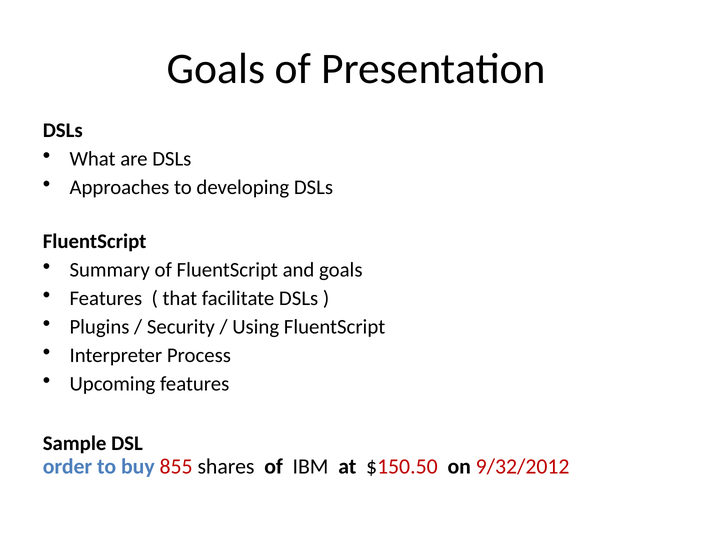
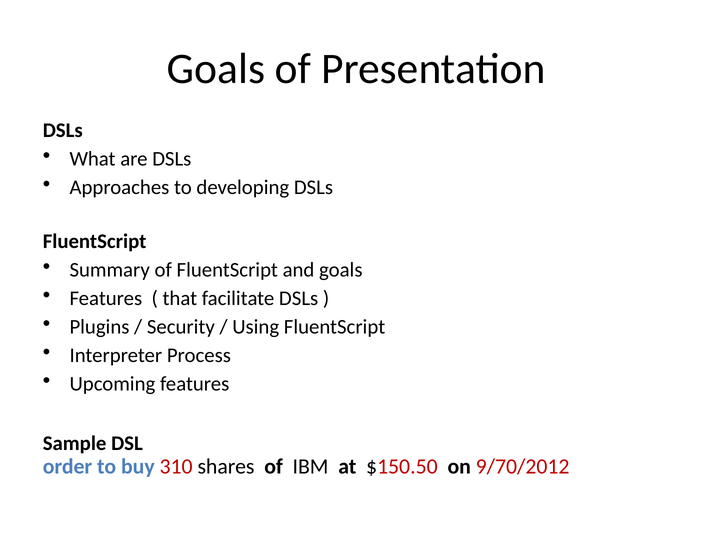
855: 855 -> 310
9/32/2012: 9/32/2012 -> 9/70/2012
